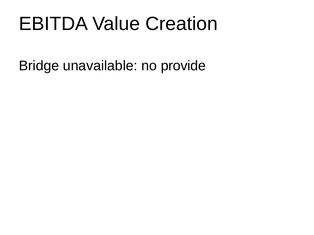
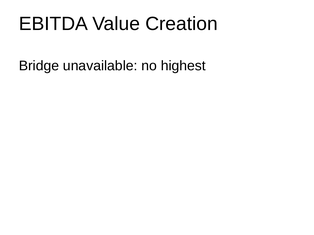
provide: provide -> highest
